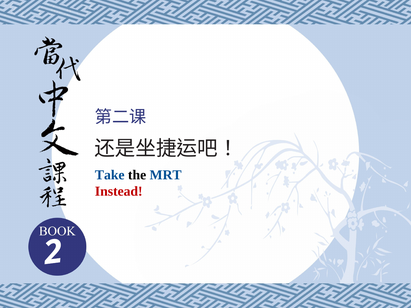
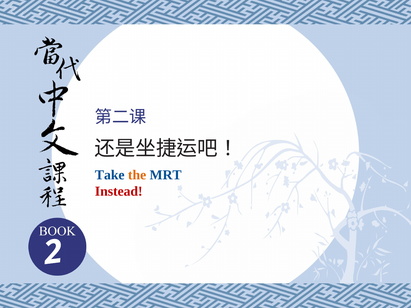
the colour: black -> orange
